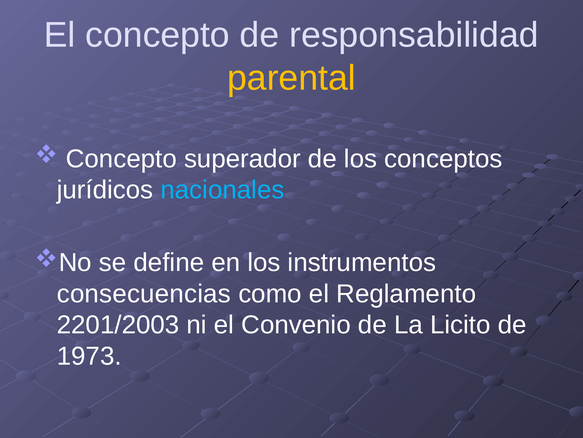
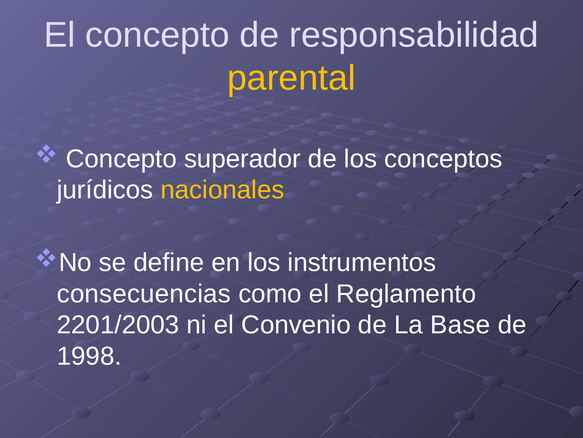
nacionales colour: light blue -> yellow
Licito: Licito -> Base
1973: 1973 -> 1998
